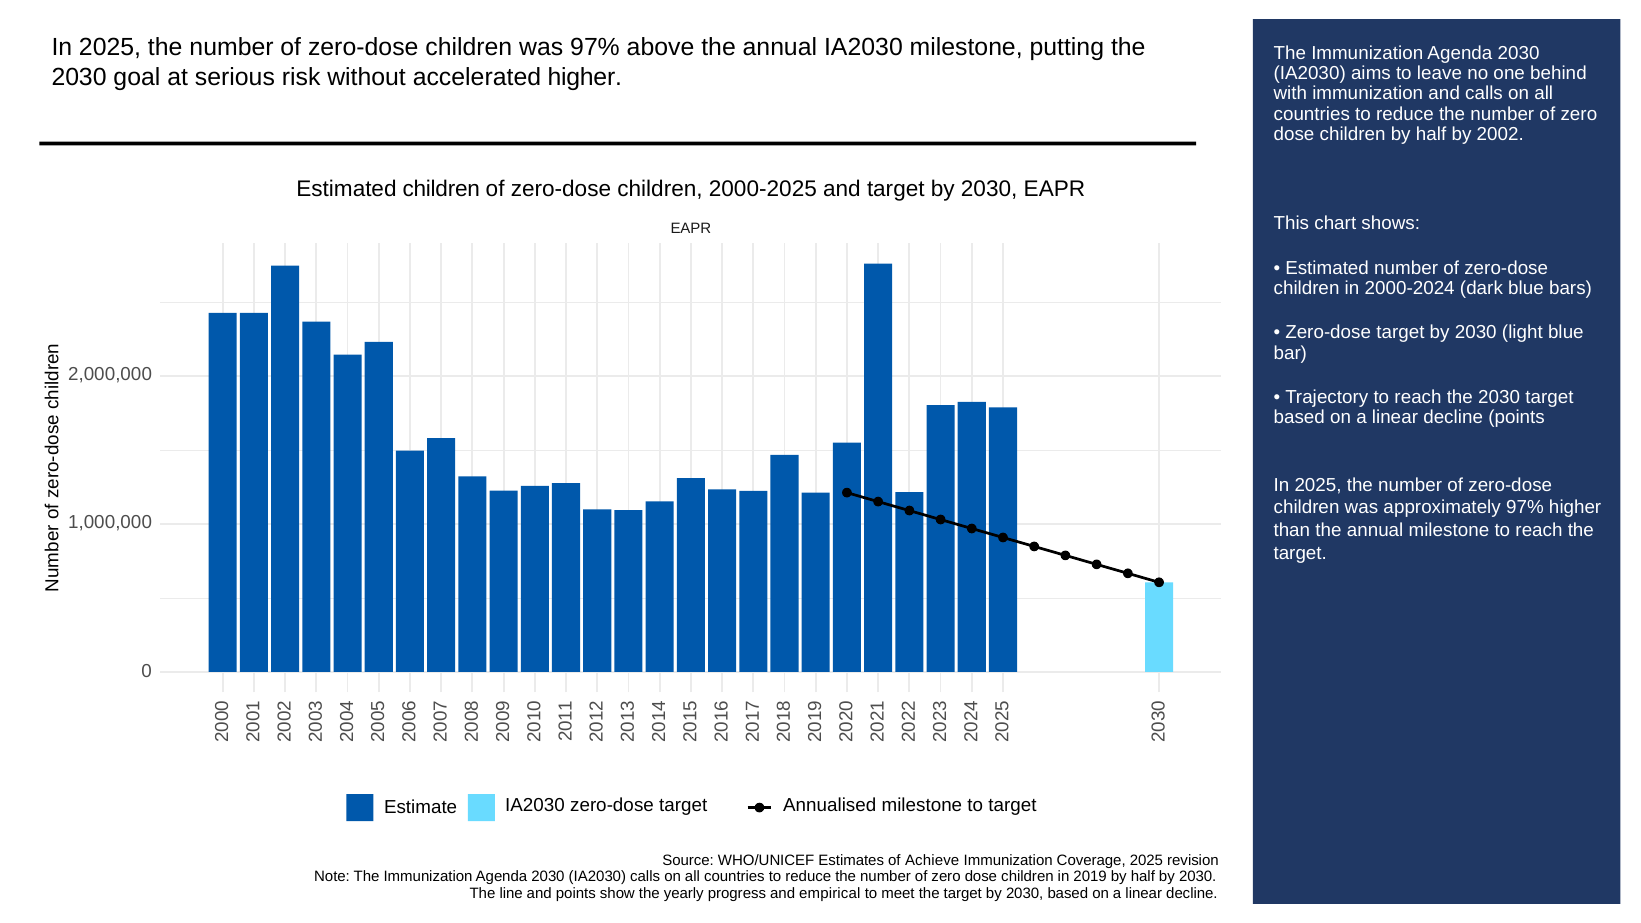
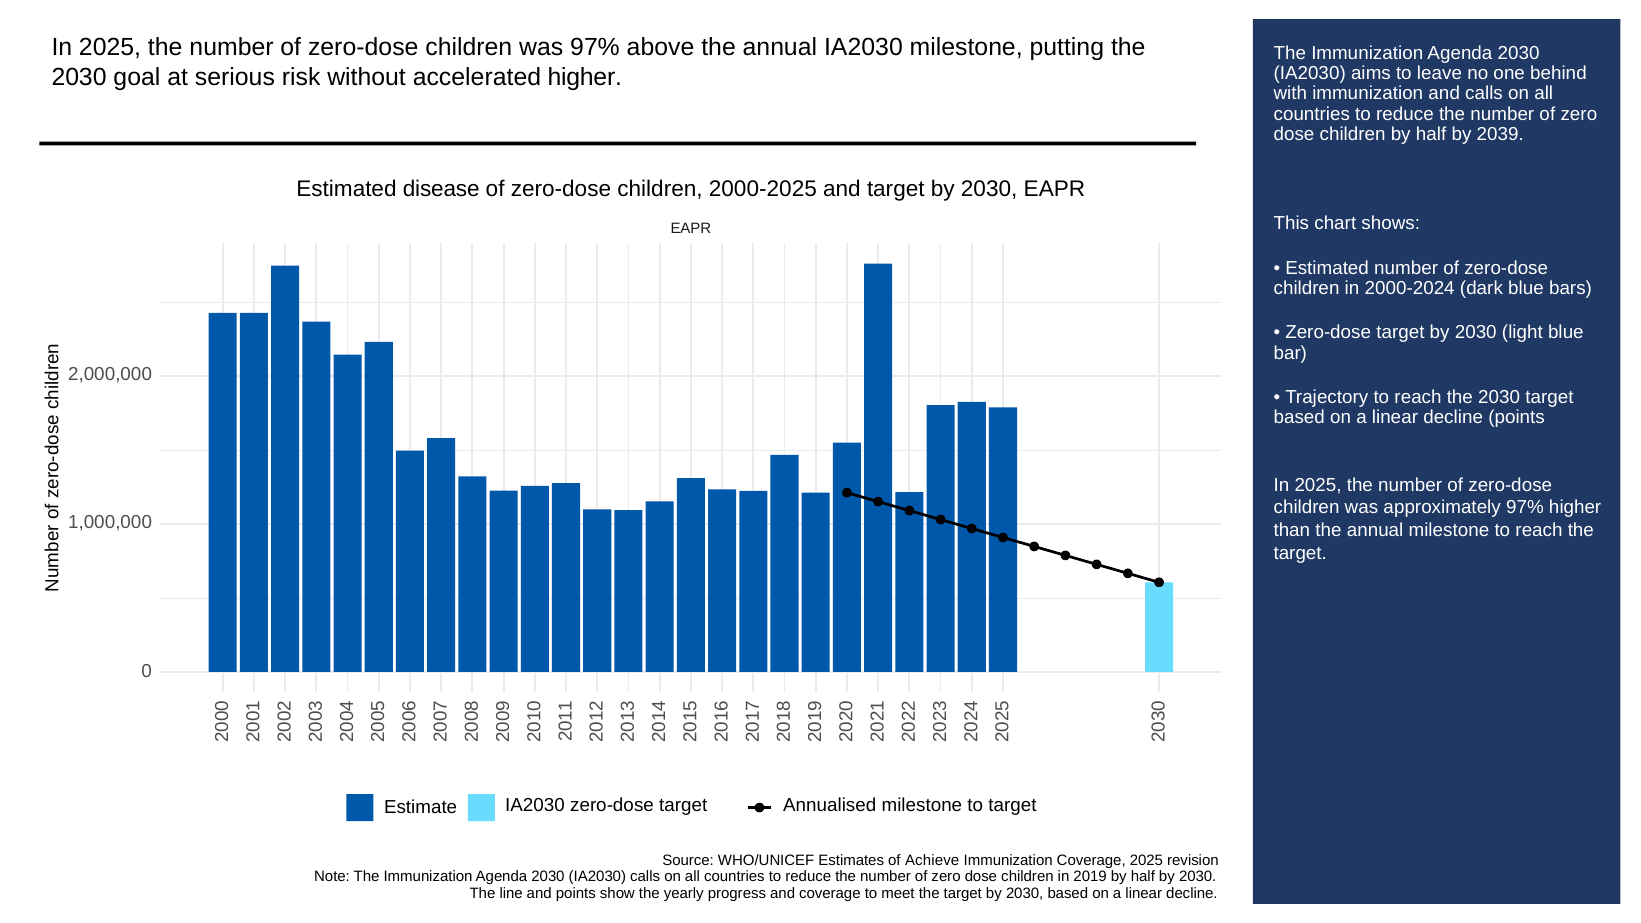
2002: 2002 -> 2039
Estimated children: children -> disease
and empirical: empirical -> coverage
